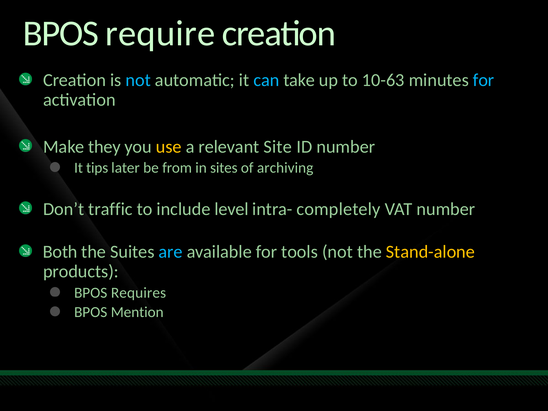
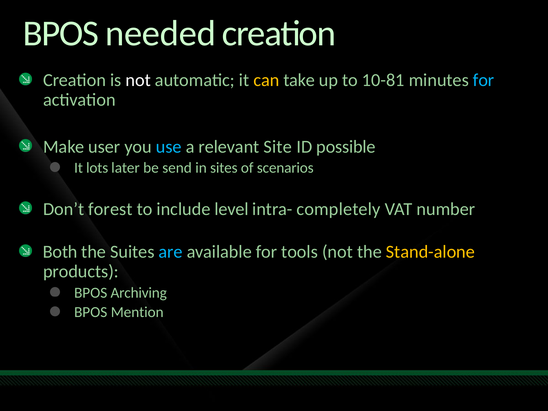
require: require -> needed
not at (138, 80) colour: light blue -> white
can colour: light blue -> yellow
10-63: 10-63 -> 10-81
they: they -> user
use colour: yellow -> light blue
ID number: number -> possible
tips: tips -> lots
from: from -> send
archiving: archiving -> scenarios
traffic: traffic -> forest
Requires: Requires -> Archiving
